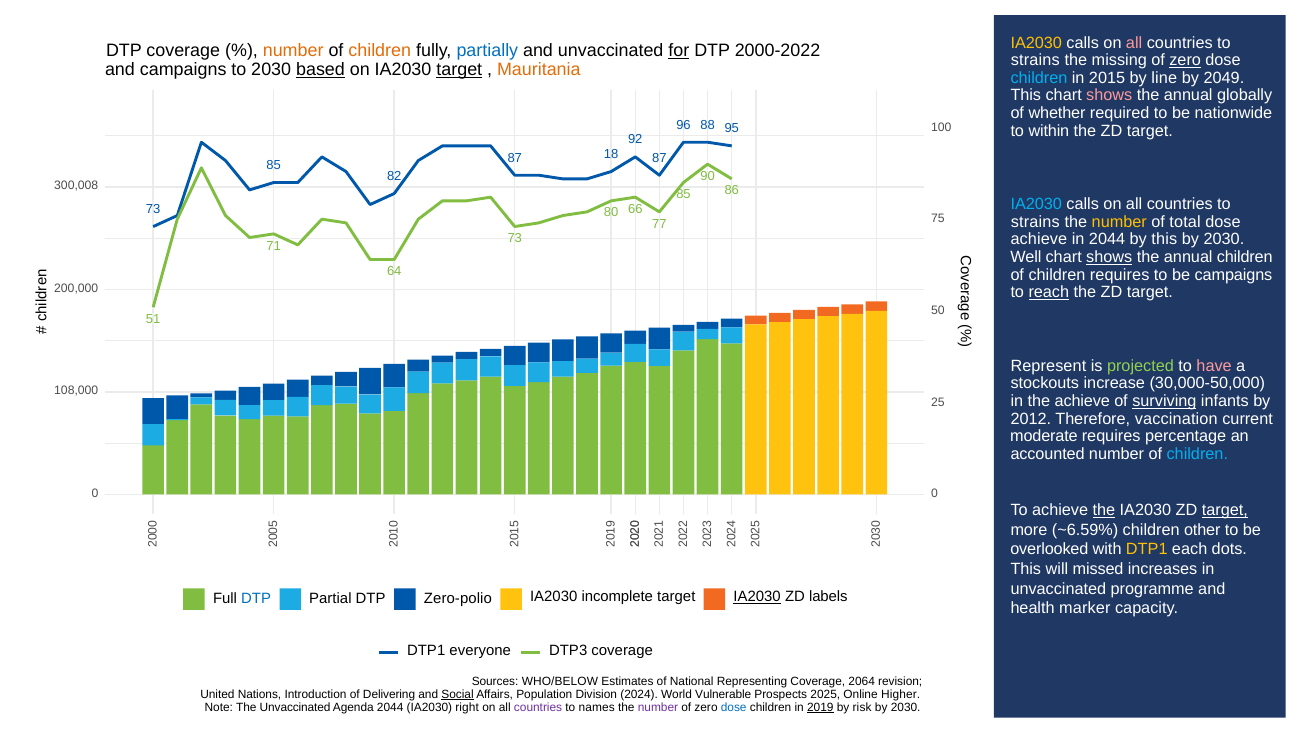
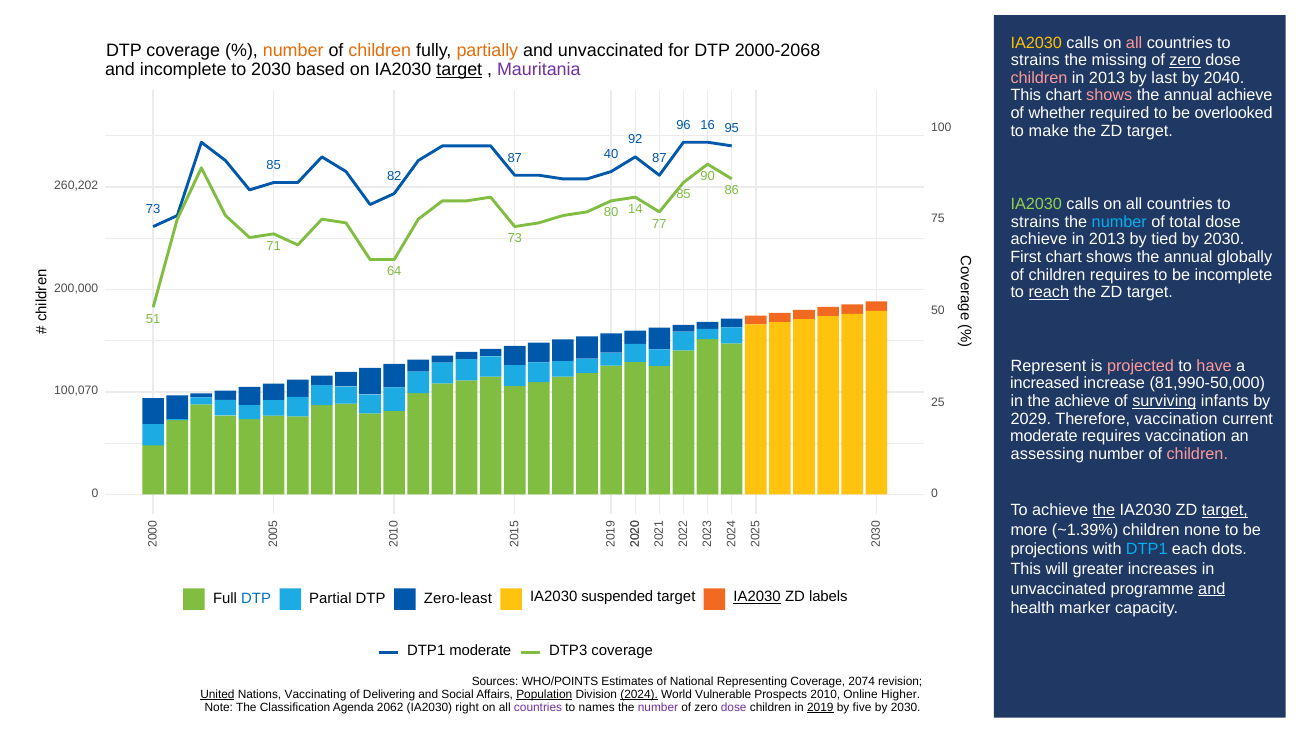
partially colour: blue -> orange
for underline: present -> none
2000-2022: 2000-2022 -> 2000-2068
and campaigns: campaigns -> incomplete
based underline: present -> none
Mauritania colour: orange -> purple
children at (1039, 78) colour: light blue -> pink
2015 at (1107, 78): 2015 -> 2013
line: line -> last
2049: 2049 -> 2040
annual globally: globally -> achieve
nationwide: nationwide -> overlooked
88: 88 -> 16
within: within -> make
18: 18 -> 40
300,008: 300,008 -> 260,202
IA2030 at (1036, 204) colour: light blue -> light green
66: 66 -> 14
number at (1119, 222) colour: yellow -> light blue
2044 at (1107, 239): 2044 -> 2013
by this: this -> tied
Well: Well -> First
shows at (1109, 257) underline: present -> none
annual children: children -> globally
be campaigns: campaigns -> incomplete
projected colour: light green -> pink
stockouts: stockouts -> increased
30,000-50,000: 30,000-50,000 -> 81,990-50,000
108,000: 108,000 -> 100,070
2012: 2012 -> 2029
requires percentage: percentage -> vaccination
accounted: accounted -> assessing
children at (1197, 454) colour: light blue -> pink
~6.59%: ~6.59% -> ~1.39%
other: other -> none
overlooked: overlooked -> projections
DTP1 at (1147, 549) colour: yellow -> light blue
missed: missed -> greater
and at (1212, 588) underline: none -> present
Zero-polio: Zero-polio -> Zero-least
incomplete: incomplete -> suspended
DTP1 everyone: everyone -> moderate
WHO/BELOW: WHO/BELOW -> WHO/POINTS
2064: 2064 -> 2074
United underline: none -> present
Introduction: Introduction -> Vaccinating
Social underline: present -> none
Population underline: none -> present
2024 underline: none -> present
2025: 2025 -> 2010
The Unvaccinated: Unvaccinated -> Classification
Agenda 2044: 2044 -> 2062
dose at (734, 707) colour: blue -> purple
risk: risk -> five
